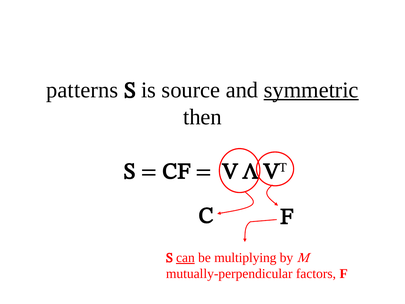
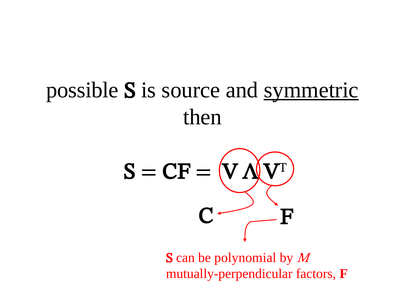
patterns: patterns -> possible
can underline: present -> none
multiplying: multiplying -> polynomial
